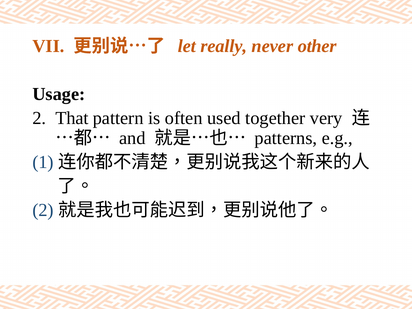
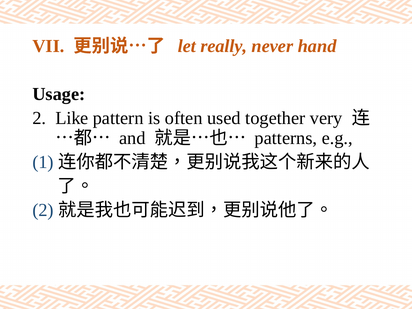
other: other -> hand
That: That -> Like
